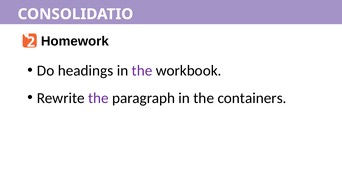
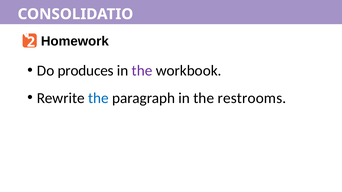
headings: headings -> produces
the at (98, 98) colour: purple -> blue
containers: containers -> restrooms
